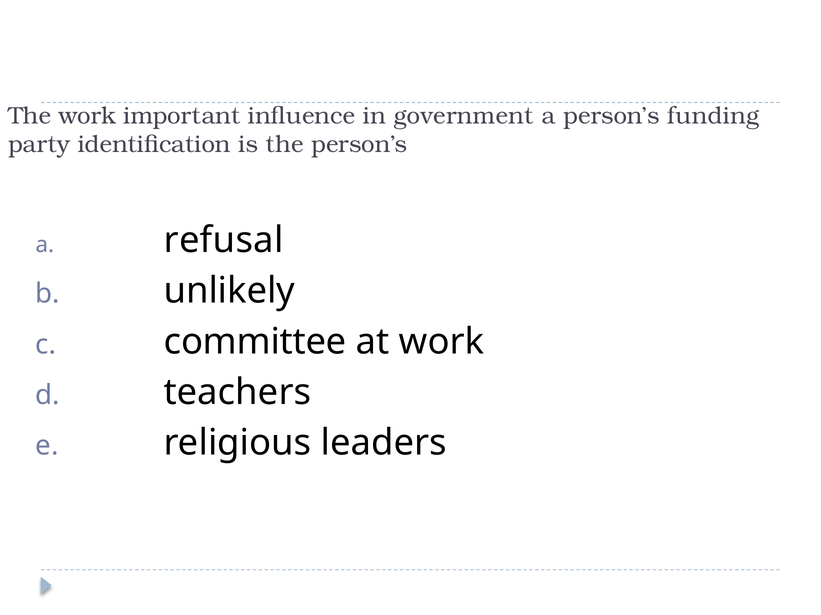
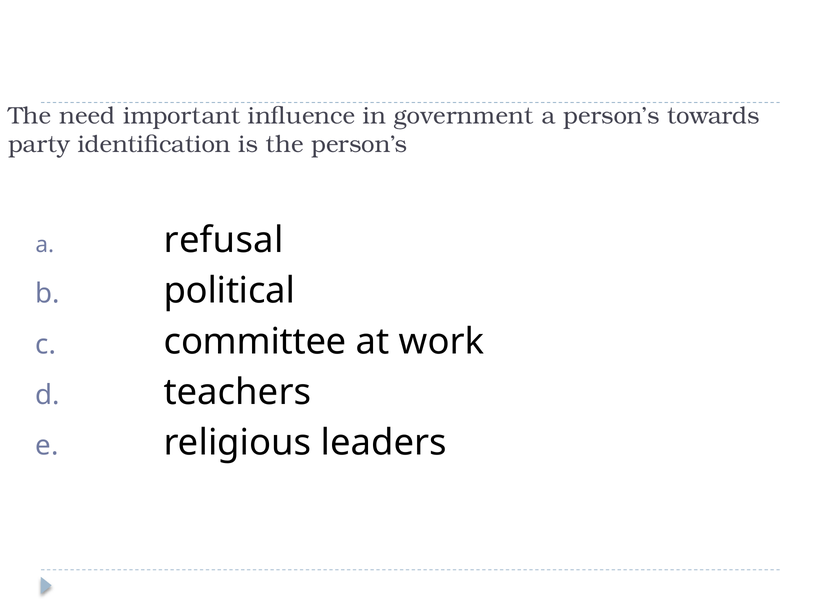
The work: work -> need
funding: funding -> towards
unlikely: unlikely -> political
